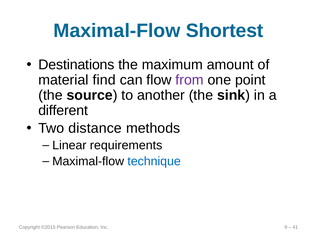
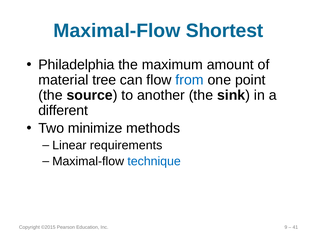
Destinations: Destinations -> Philadelphia
find: find -> tree
from colour: purple -> blue
distance: distance -> minimize
